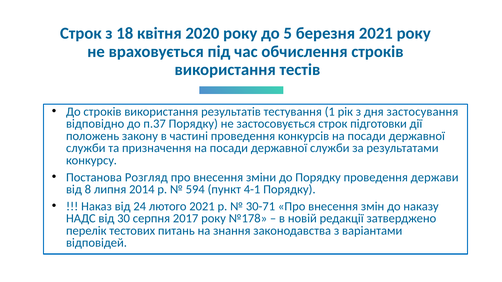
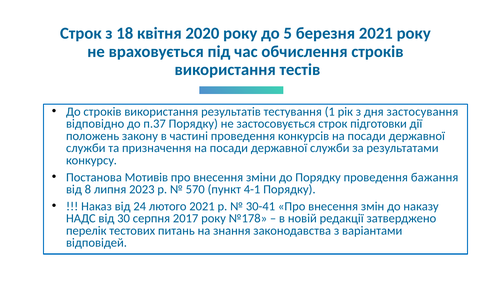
Розгляд: Розгляд -> Мотивів
держави: держави -> бажання
2014: 2014 -> 2023
594: 594 -> 570
30-71: 30-71 -> 30-41
